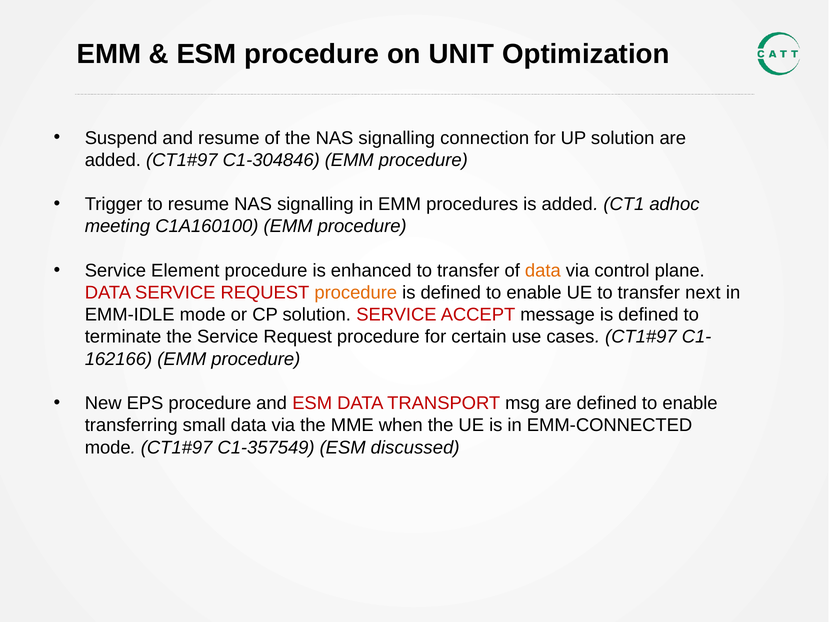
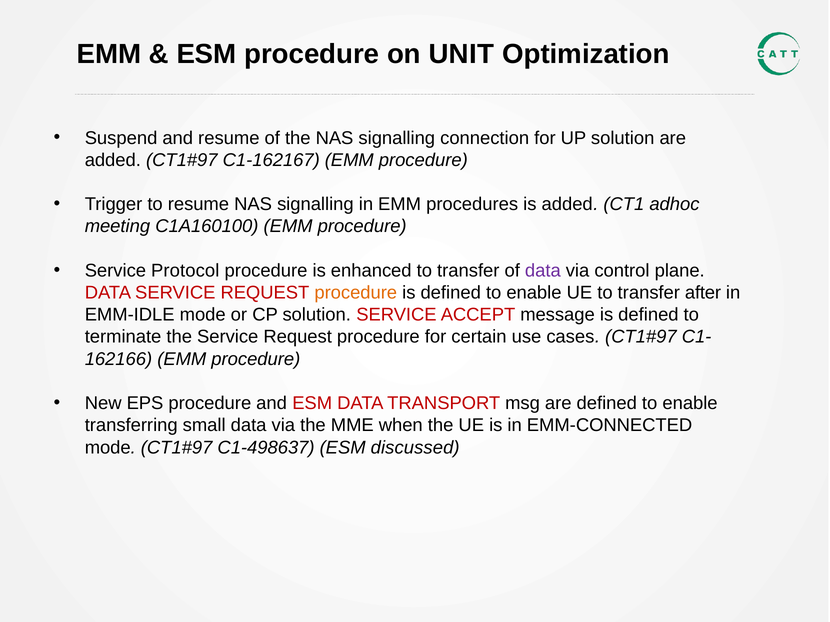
C1-304846: C1-304846 -> C1-162167
Element: Element -> Protocol
data at (543, 271) colour: orange -> purple
next: next -> after
C1-357549: C1-357549 -> C1-498637
